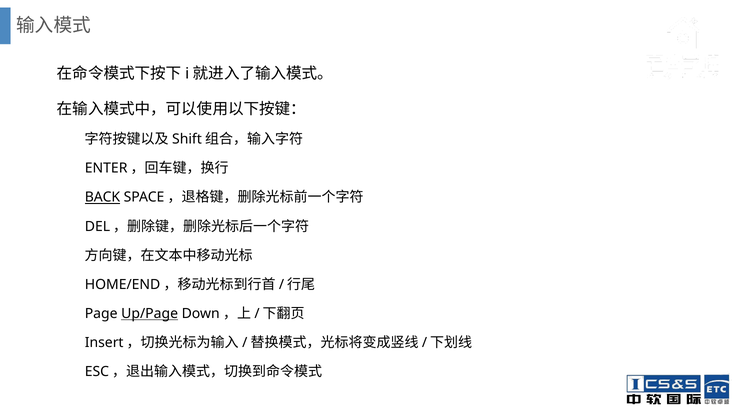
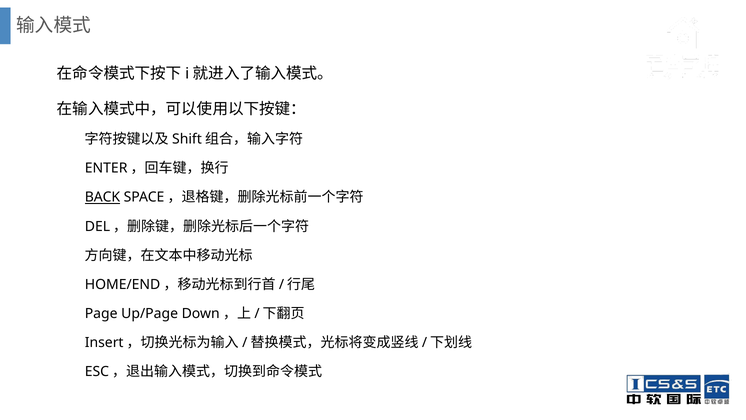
Up/Page underline: present -> none
